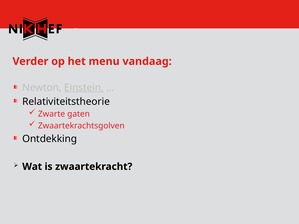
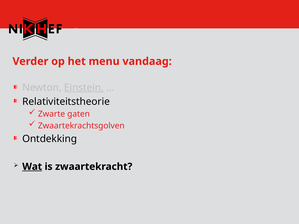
Wat underline: none -> present
